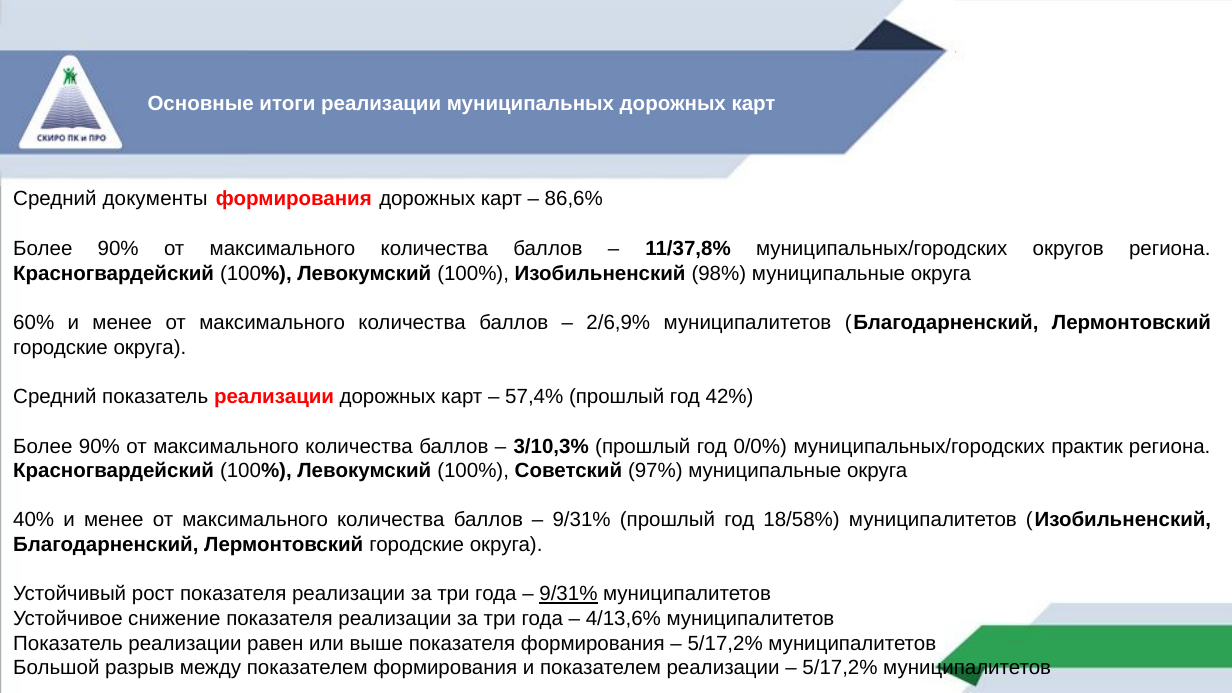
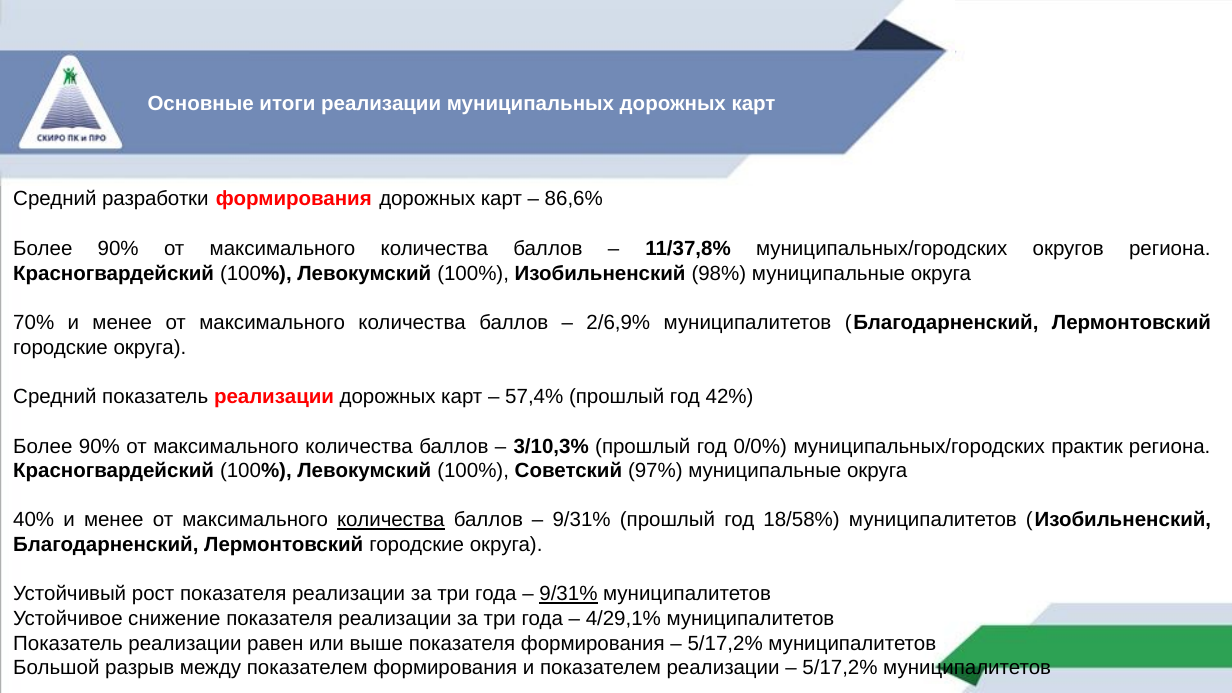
документы: документы -> разработки
60%: 60% -> 70%
количества at (391, 520) underline: none -> present
4/13,6%: 4/13,6% -> 4/29,1%
